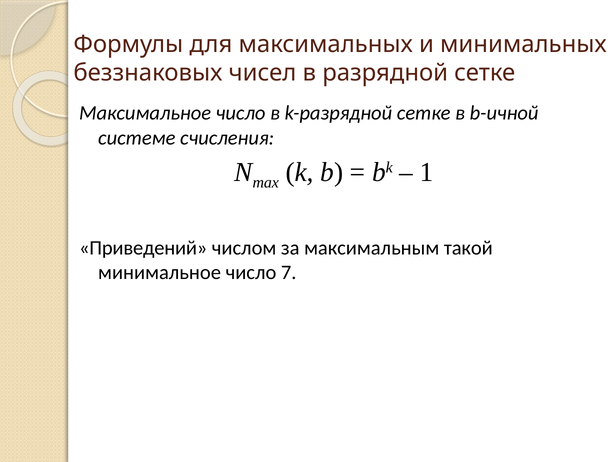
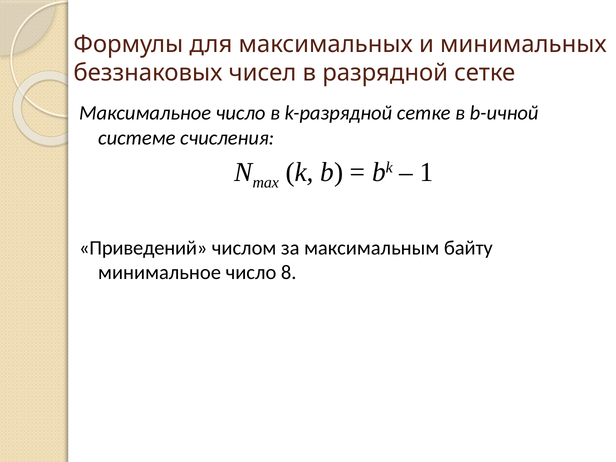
такой: такой -> байту
7: 7 -> 8
